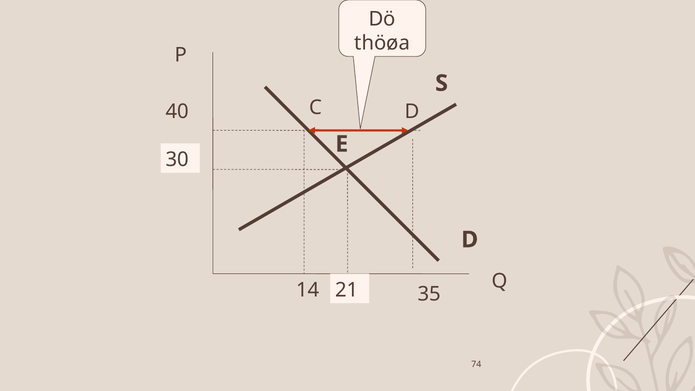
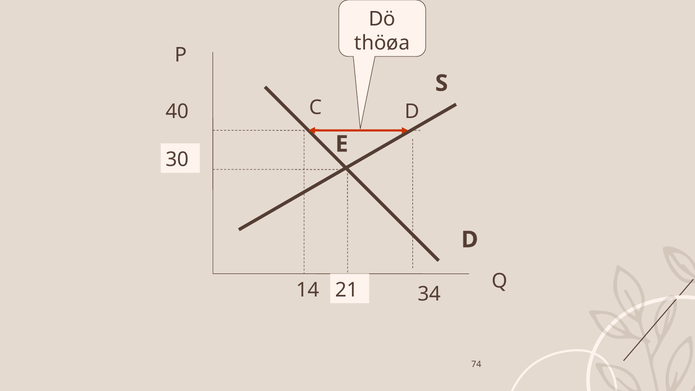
35: 35 -> 34
